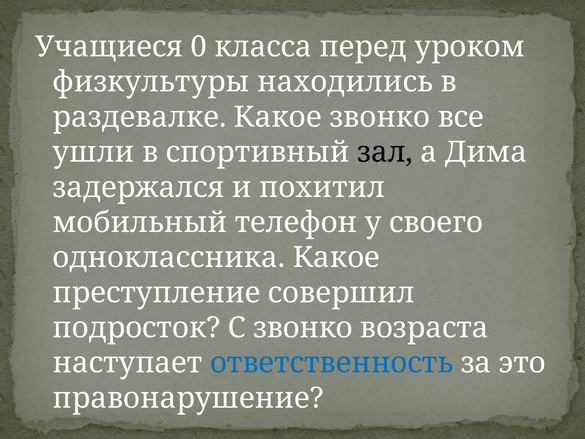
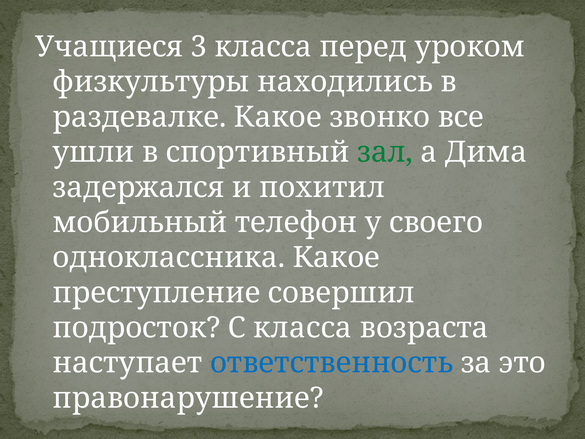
0: 0 -> 3
зал colour: black -> green
С звонко: звонко -> класса
